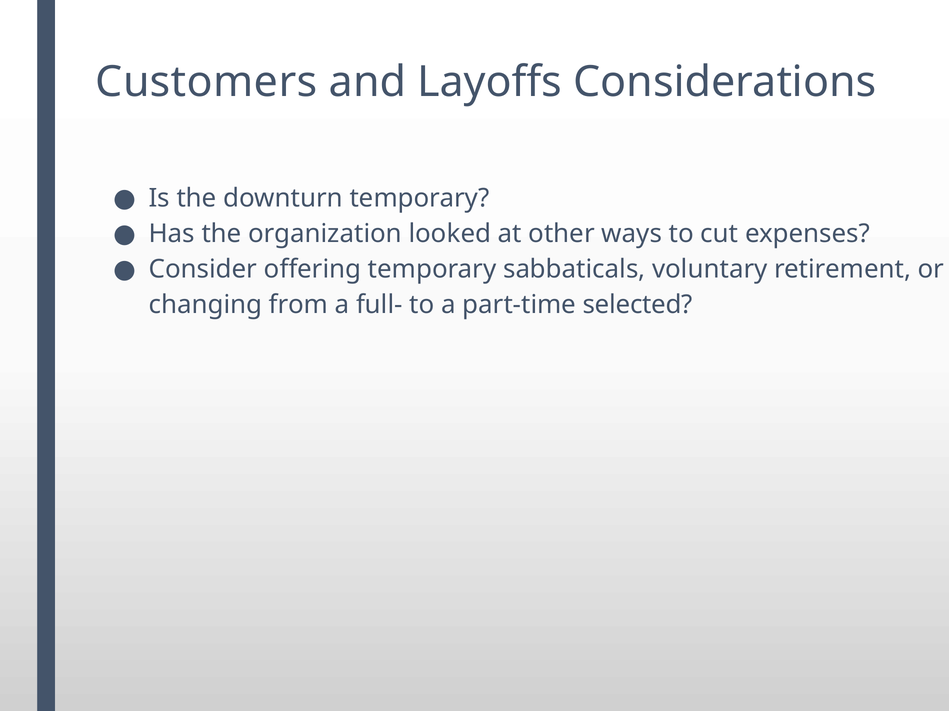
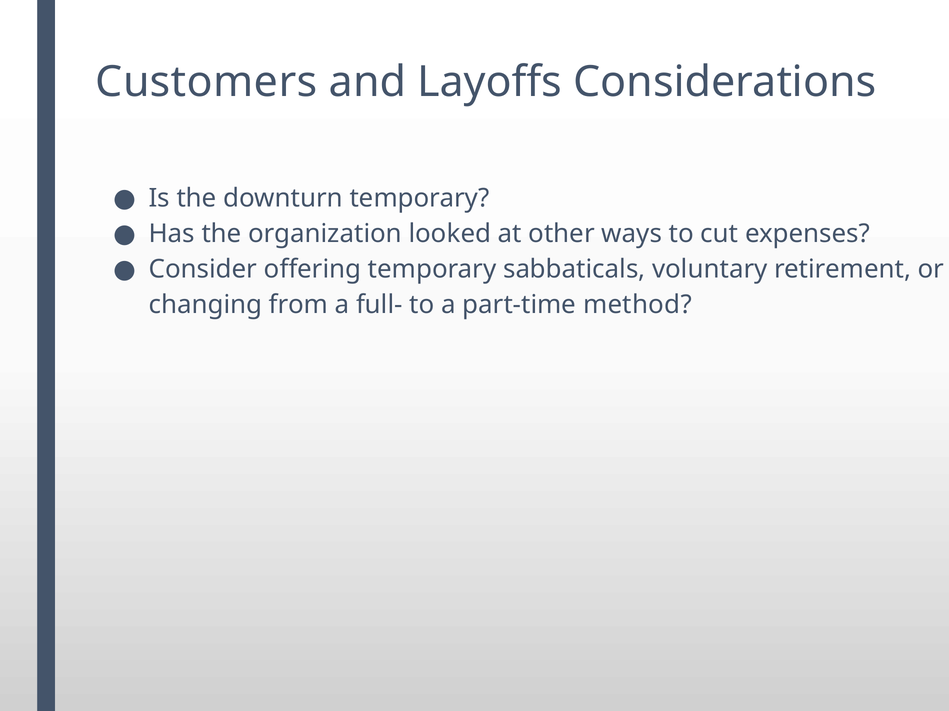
selected: selected -> method
